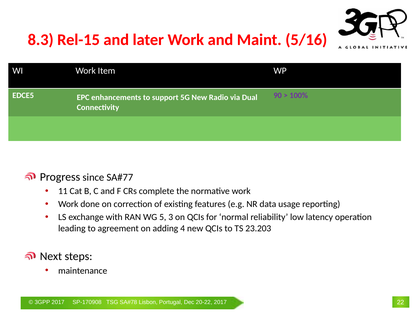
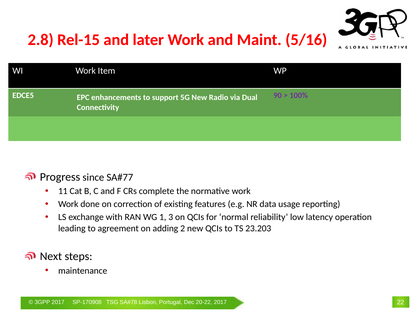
8.3: 8.3 -> 2.8
5: 5 -> 1
4: 4 -> 2
